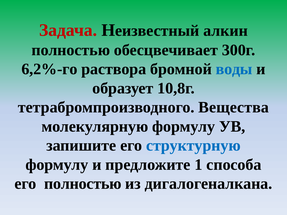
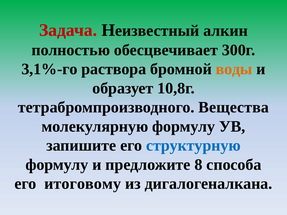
6,2%-го: 6,2%-го -> 3,1%-го
воды colour: blue -> orange
1: 1 -> 8
его полностью: полностью -> итоговому
